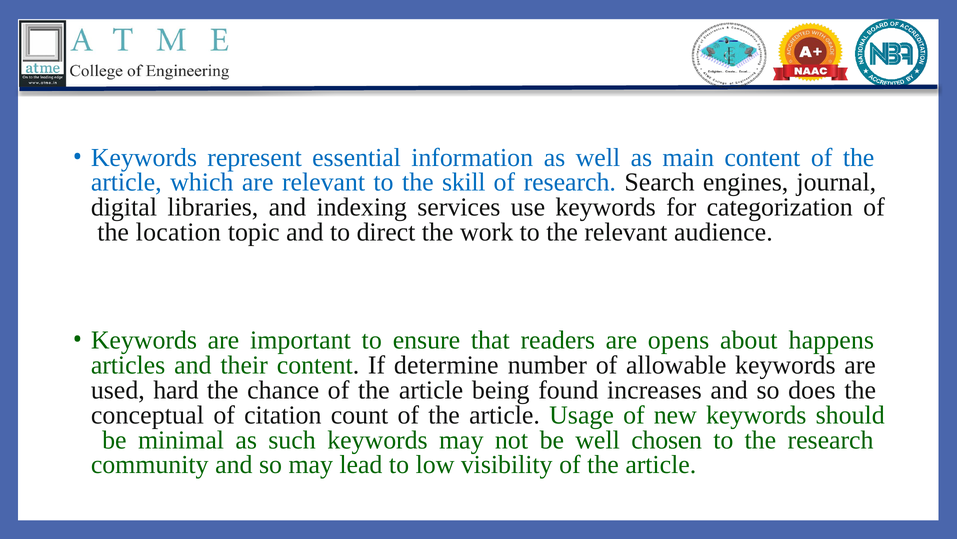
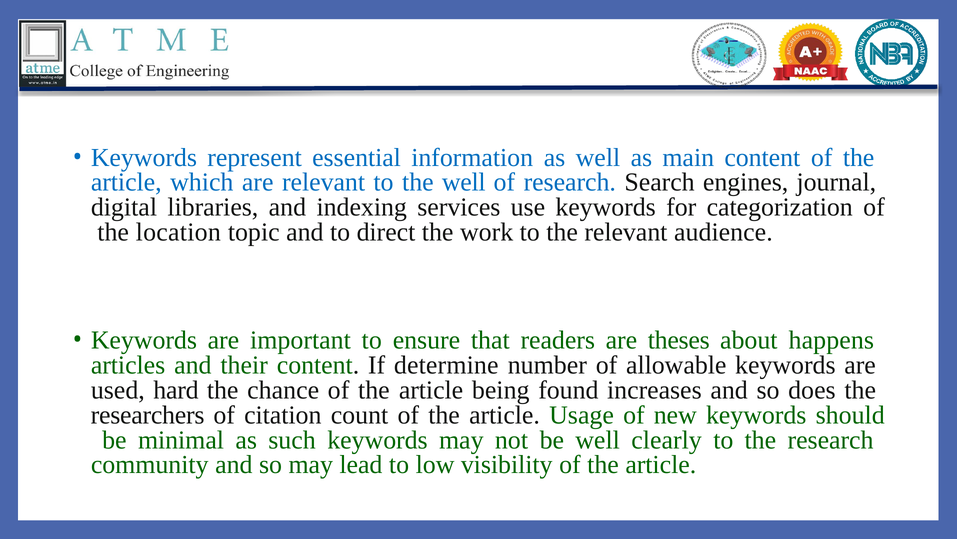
the skill: skill -> well
opens: opens -> theses
conceptual: conceptual -> researchers
chosen: chosen -> clearly
